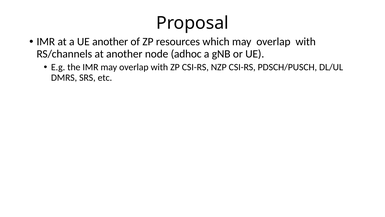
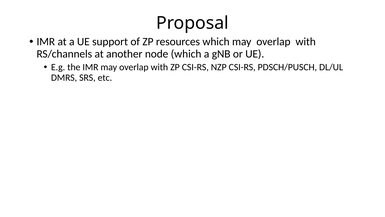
UE another: another -> support
node adhoc: adhoc -> which
